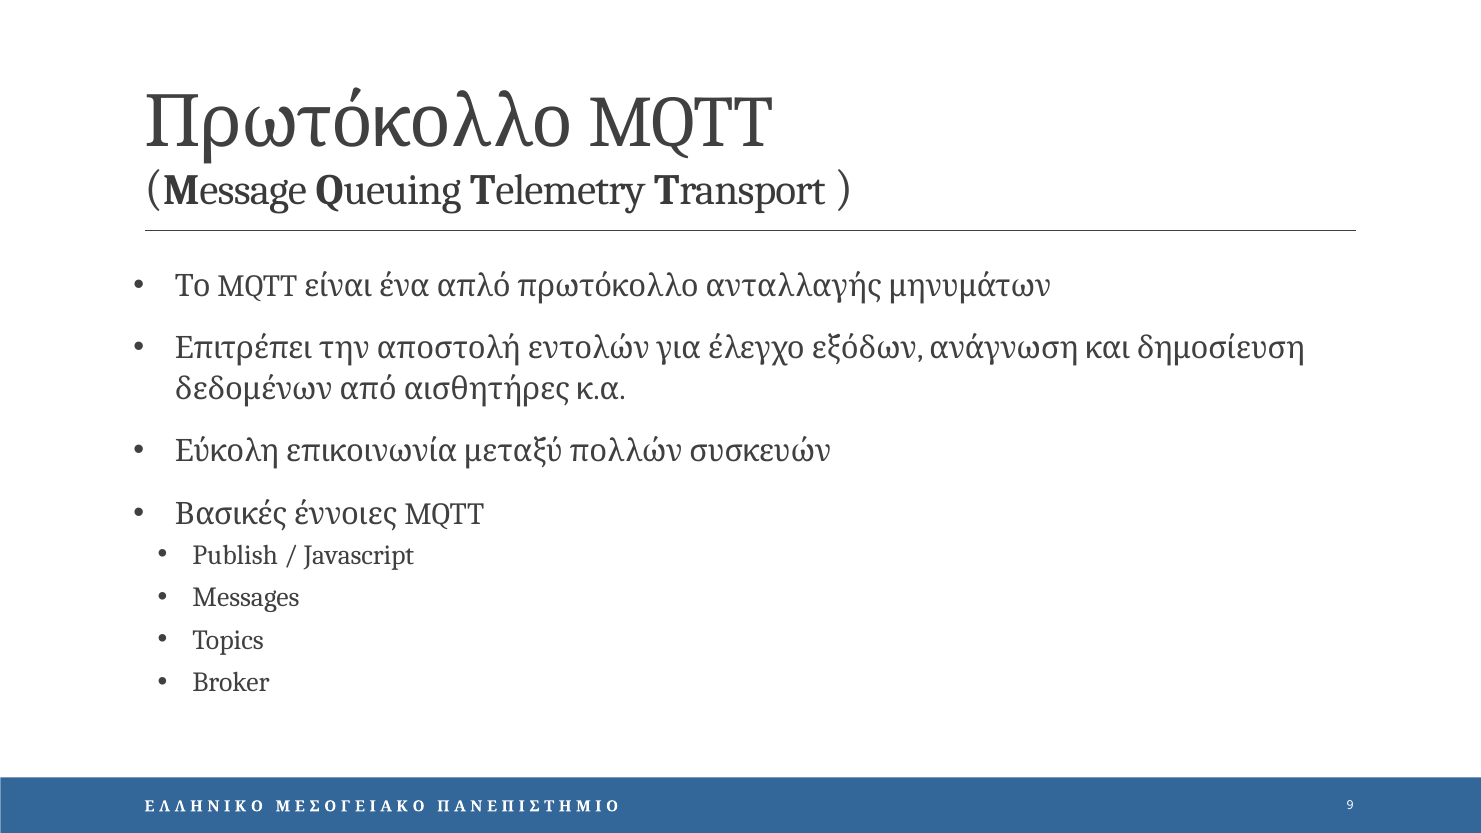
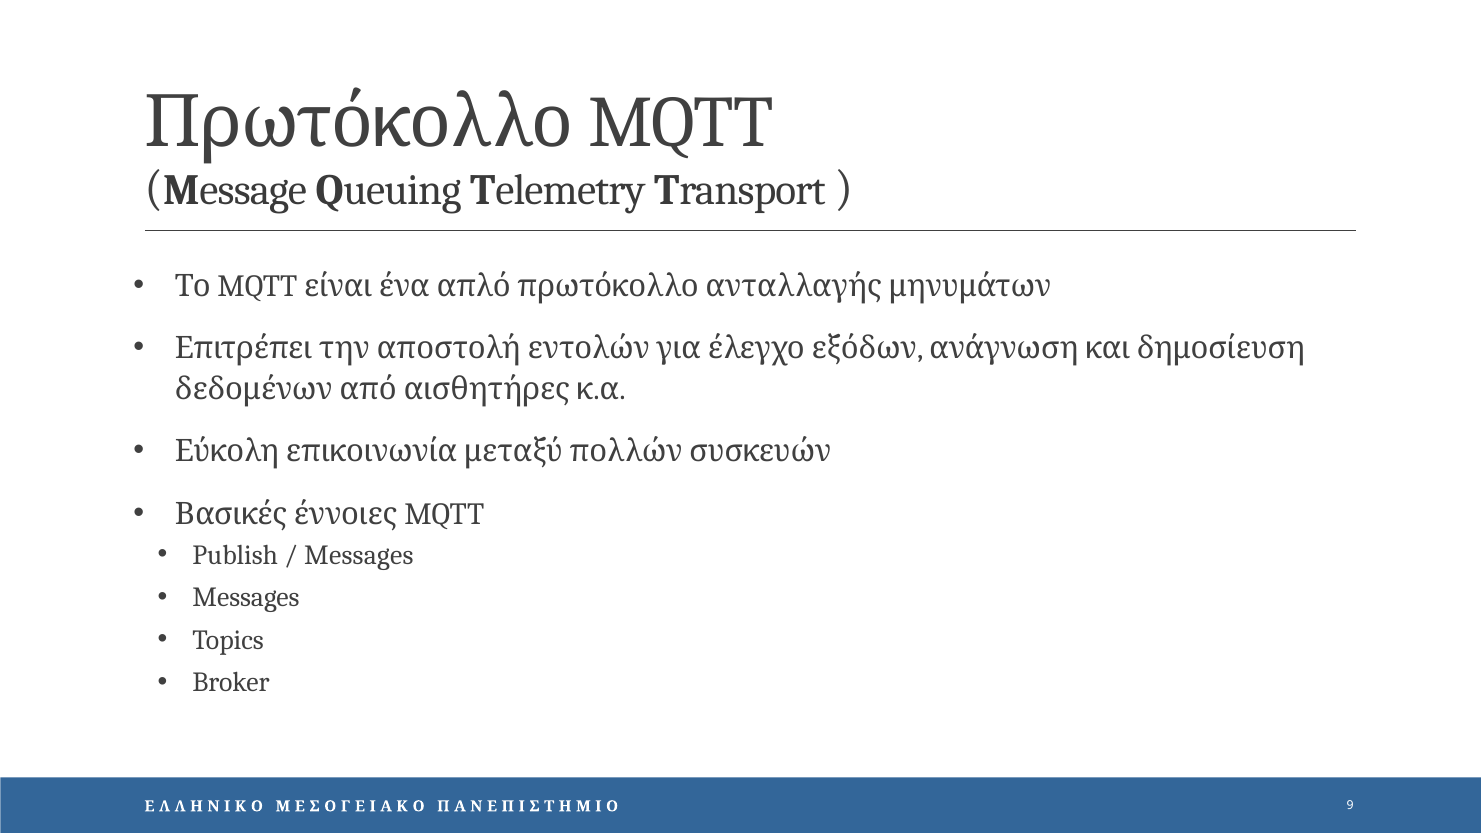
Javascript at (359, 555): Javascript -> Messages
